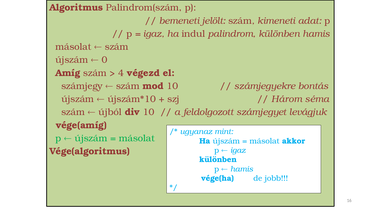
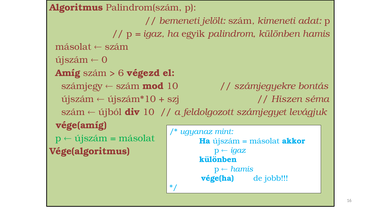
indul: indul -> egyik
4: 4 -> 6
Három: Három -> Hiszen
